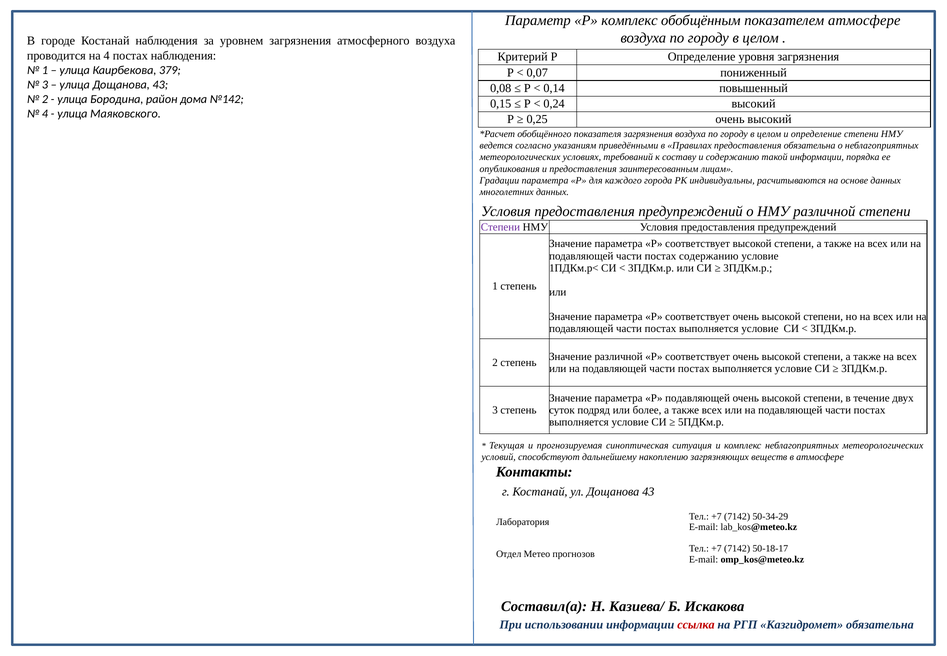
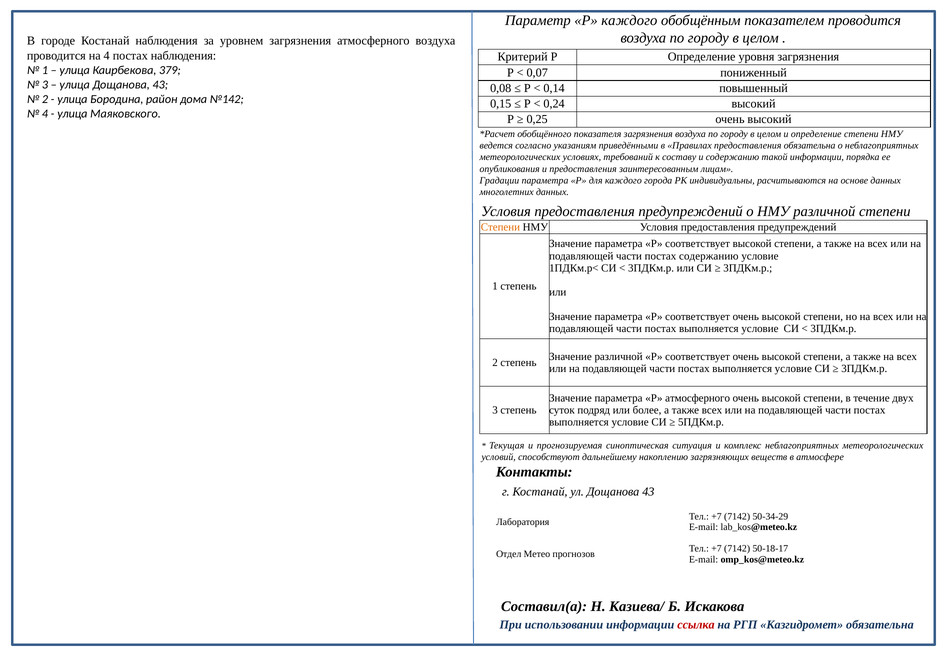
Р комплекс: комплекс -> каждого
показателем атмосфере: атмосфере -> проводится
Степени at (500, 227) colour: purple -> orange
Р подавляющей: подавляющей -> атмосферного
